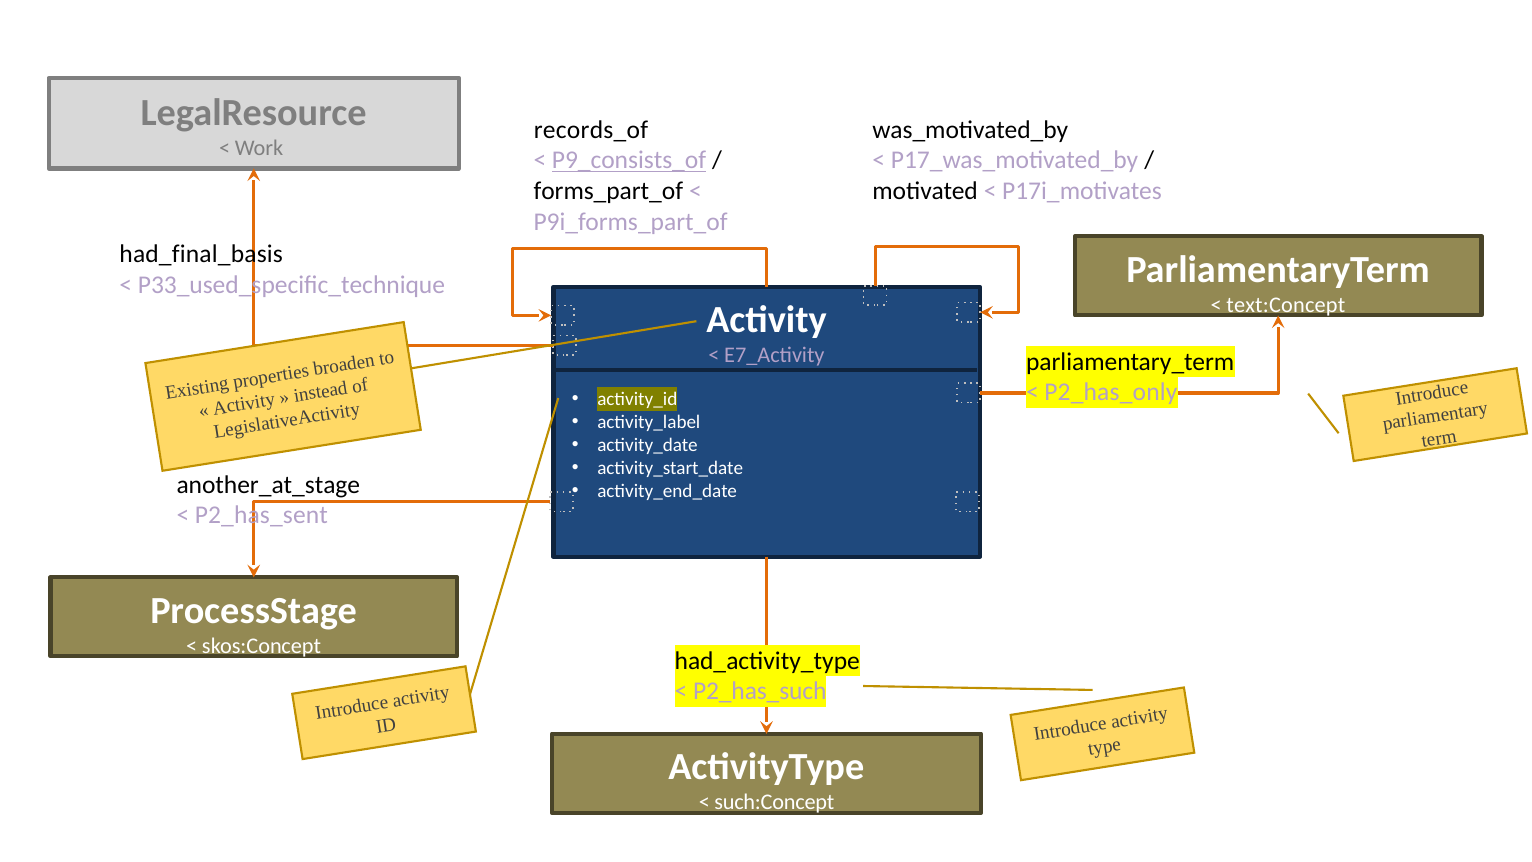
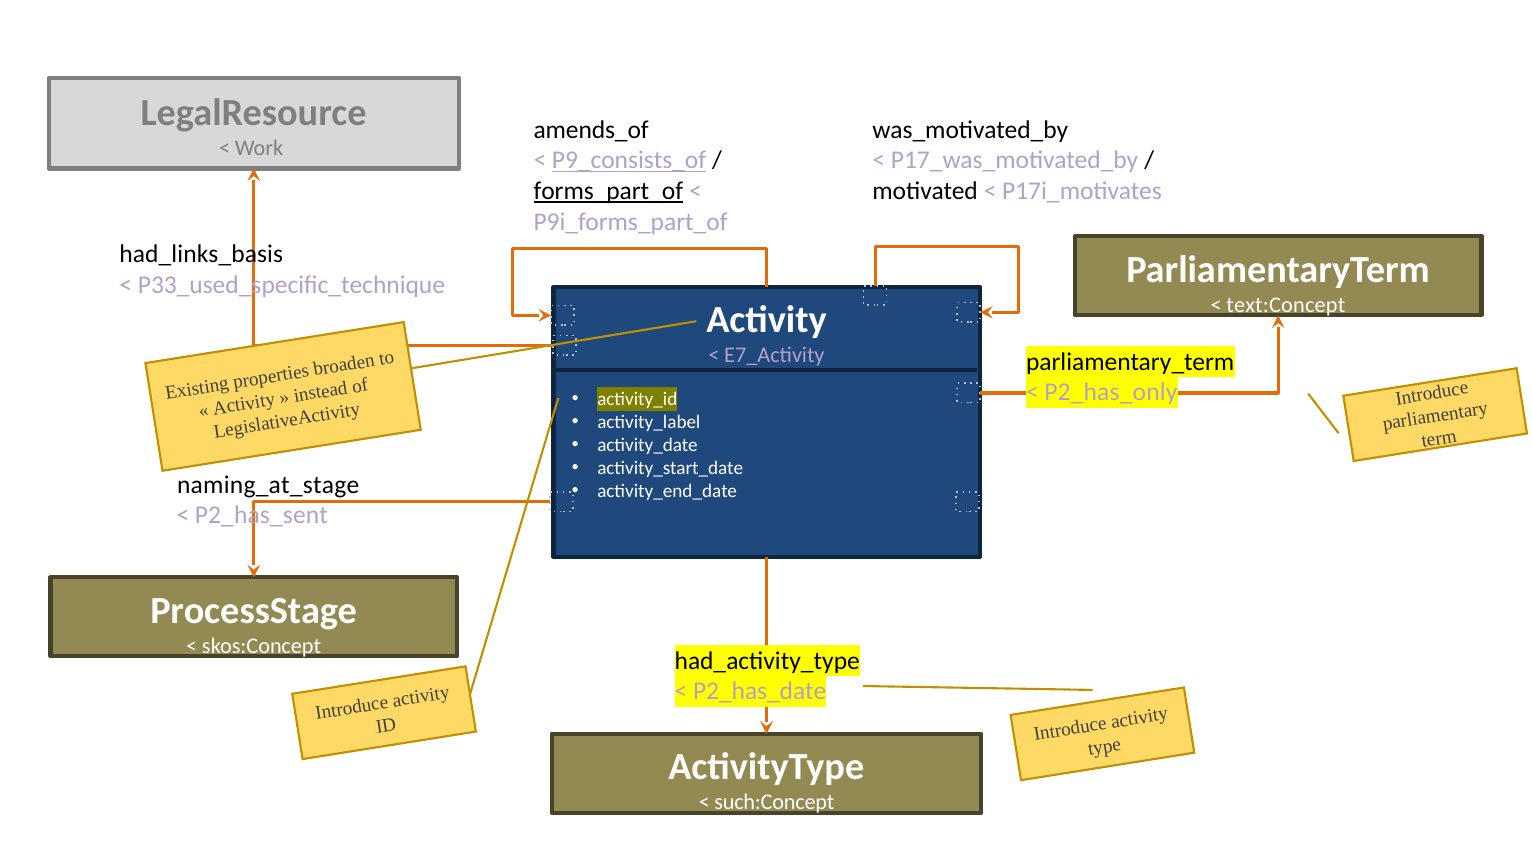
records_of: records_of -> amends_of
forms_part_of underline: none -> present
had_final_basis: had_final_basis -> had_links_basis
another_at_stage: another_at_stage -> naming_at_stage
P2_has_such: P2_has_such -> P2_has_date
